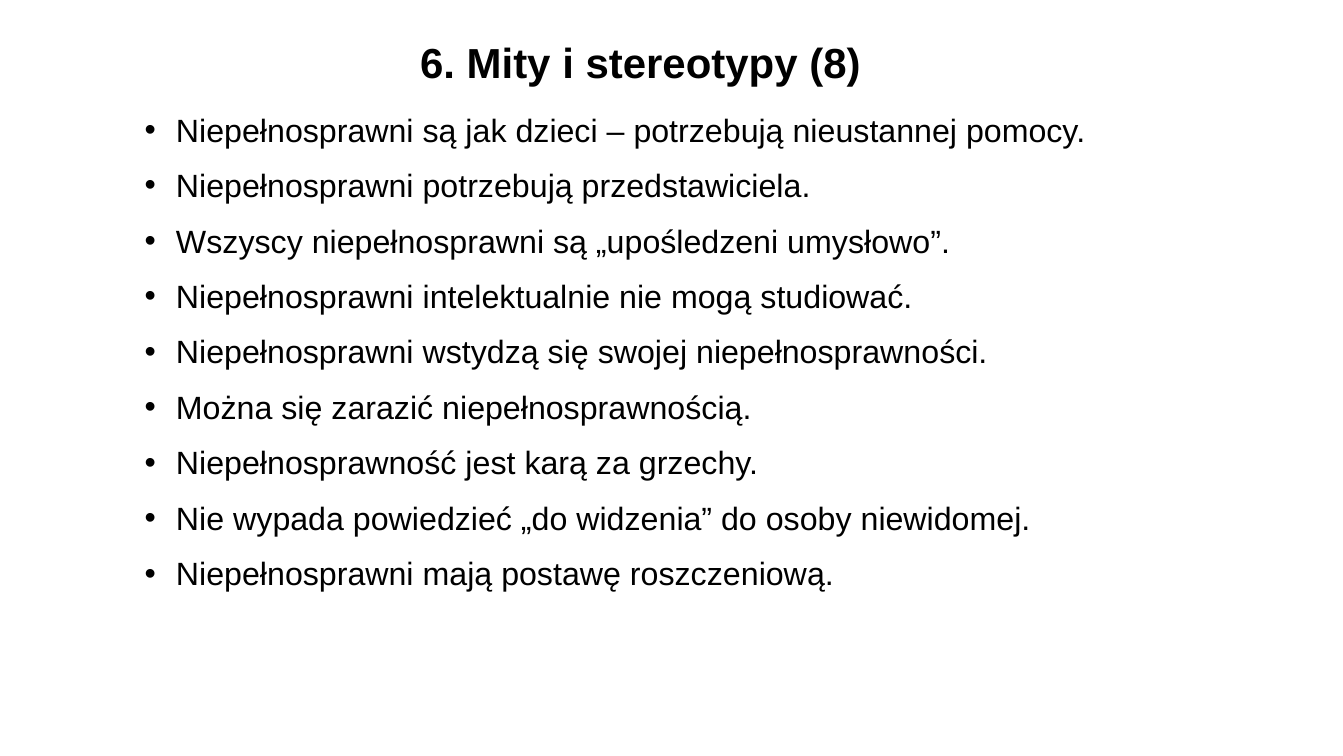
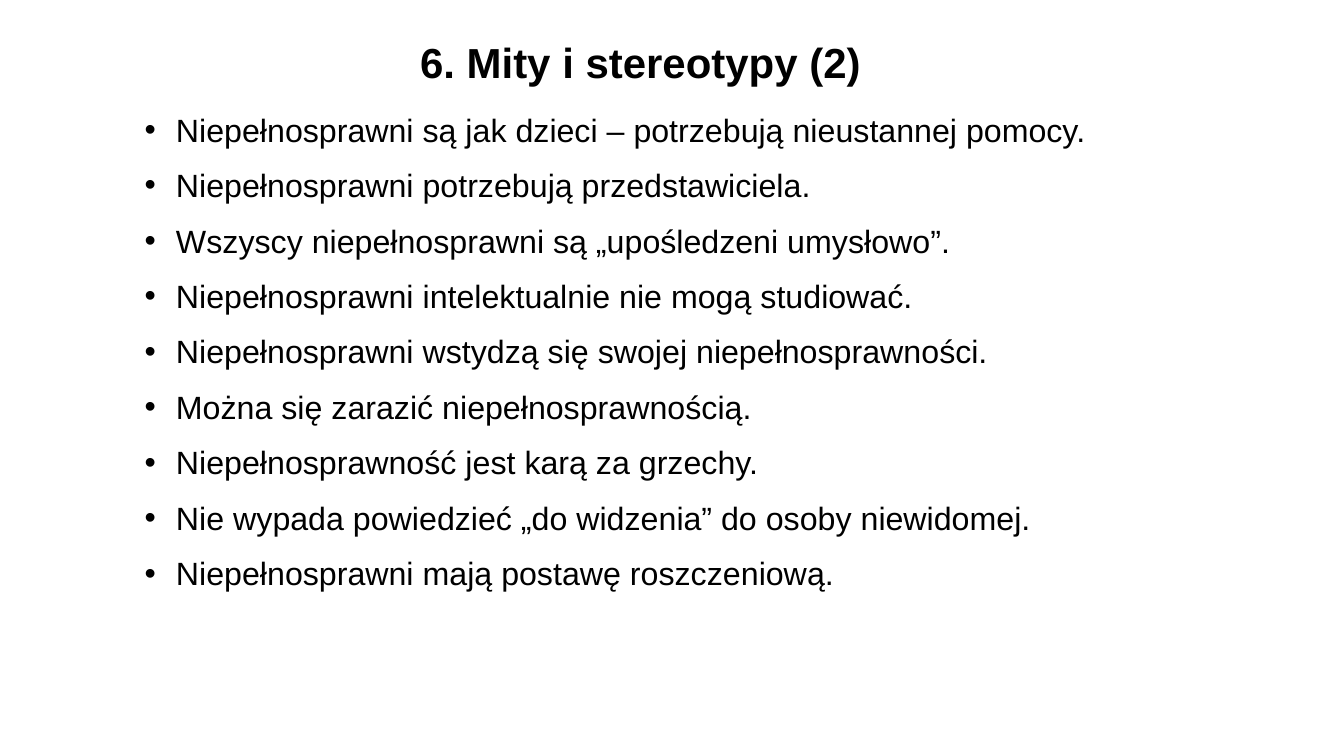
8: 8 -> 2
